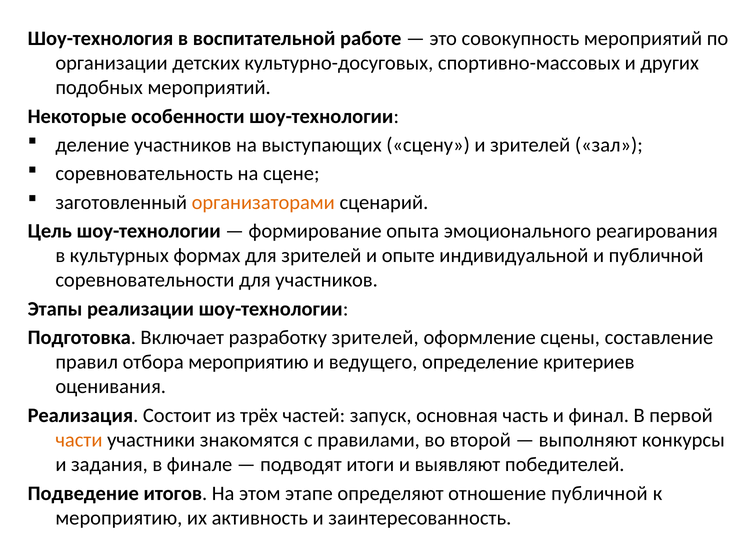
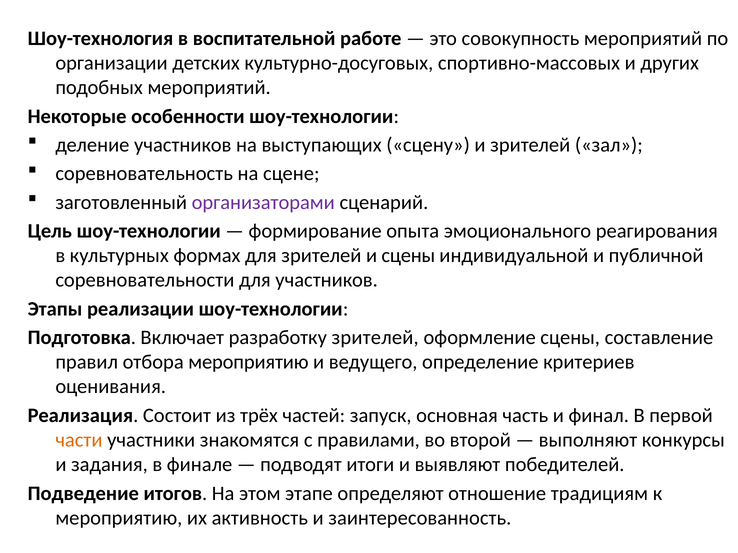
организаторами colour: orange -> purple
и опыте: опыте -> сцены
отношение публичной: публичной -> традициям
